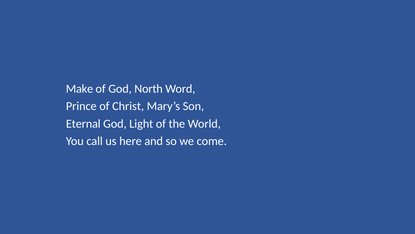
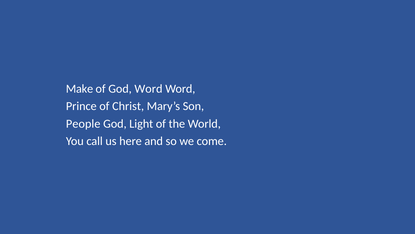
God North: North -> Word
Eternal: Eternal -> People
